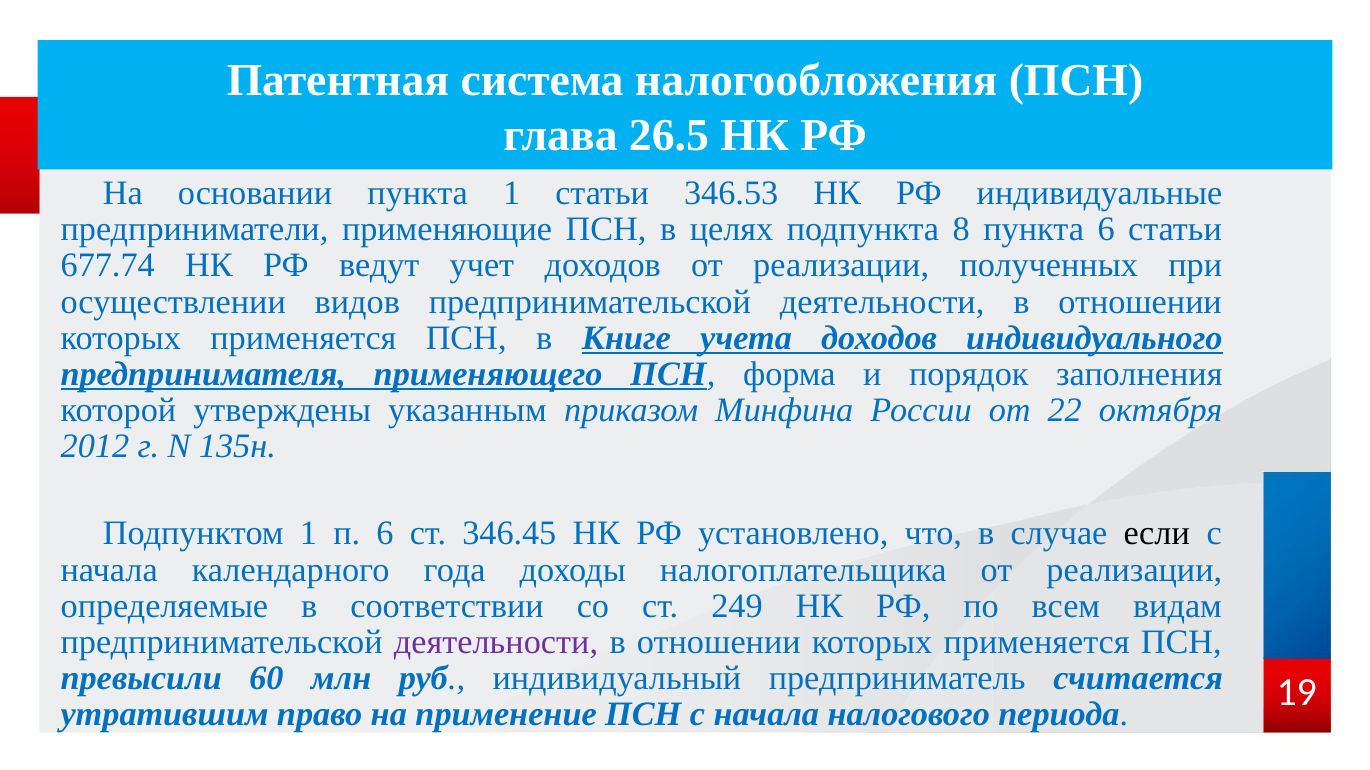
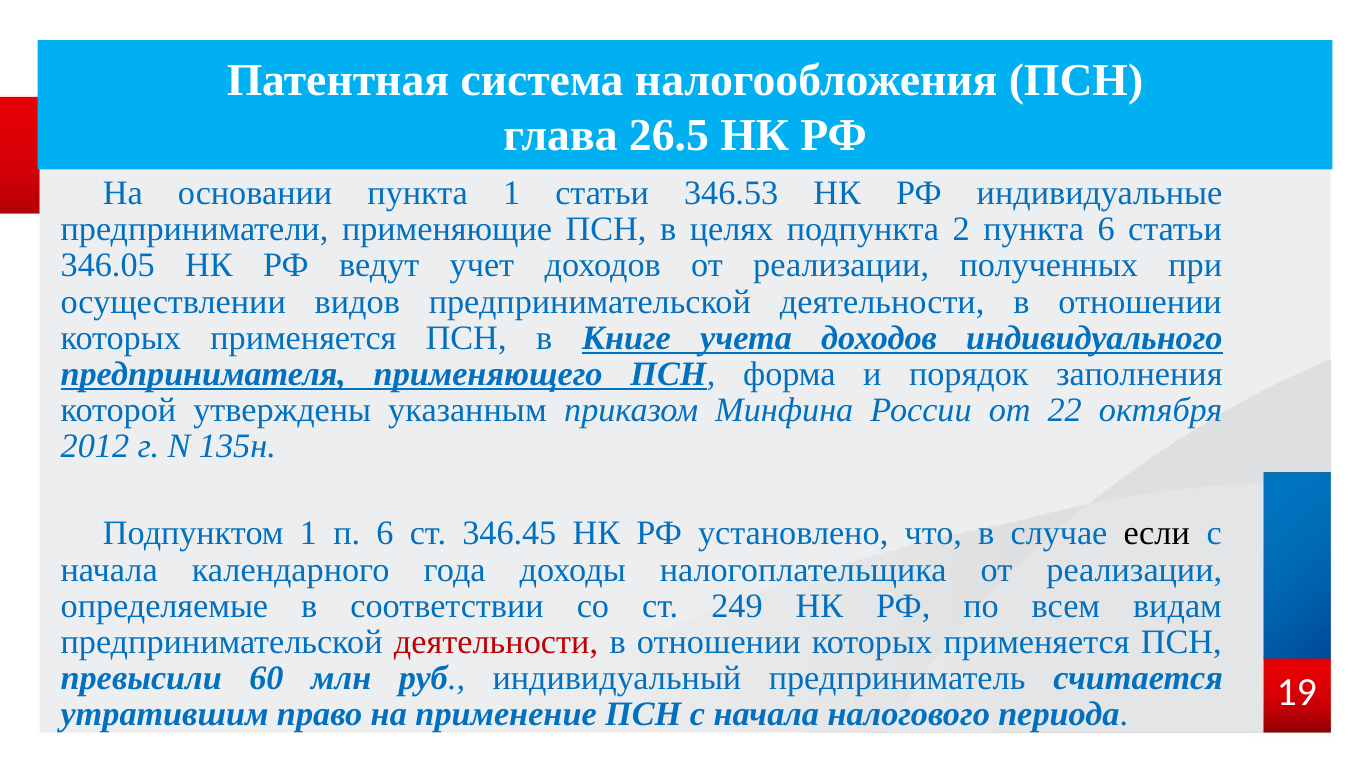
8: 8 -> 2
677.74: 677.74 -> 346.05
деятельности at (496, 642) colour: purple -> red
